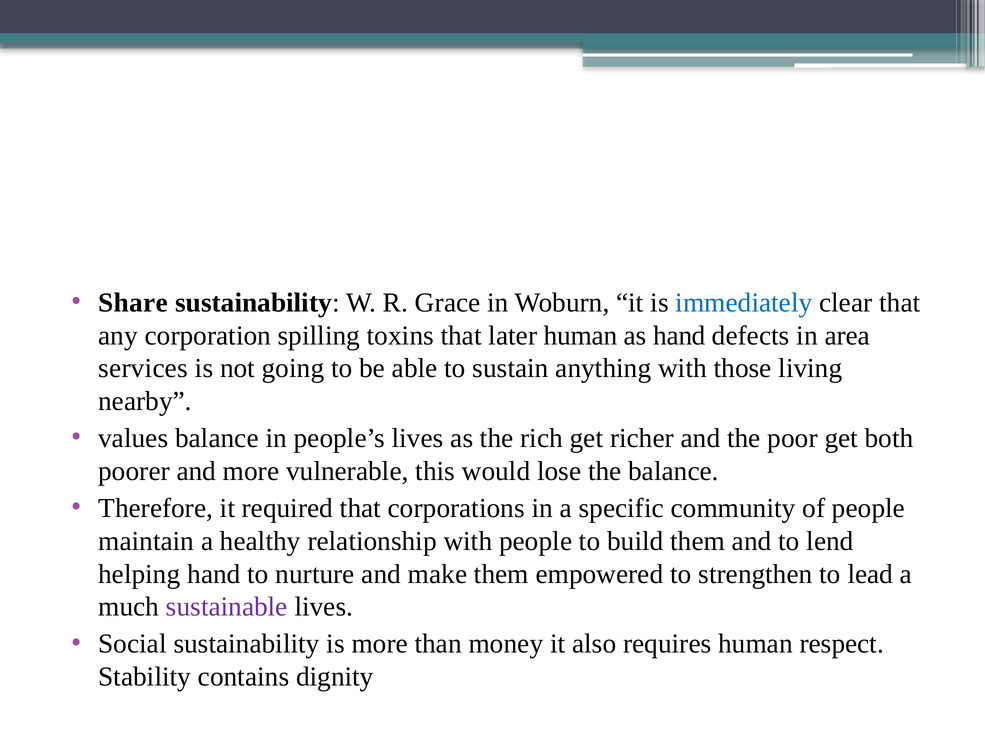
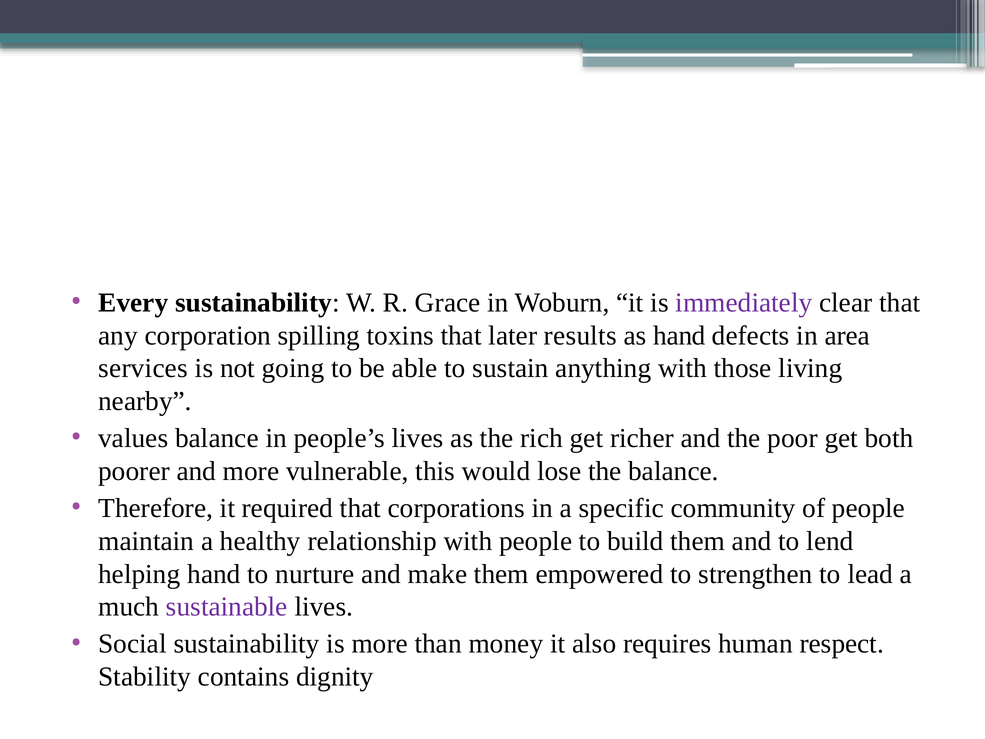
Share: Share -> Every
immediately colour: blue -> purple
later human: human -> results
